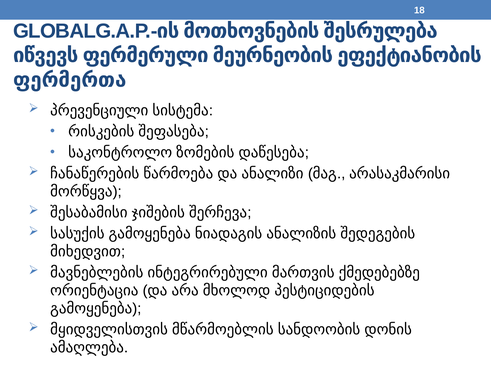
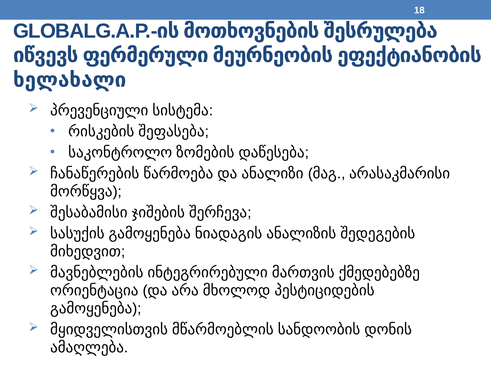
ფერმერთა: ფერმერთა -> ხელახალი
